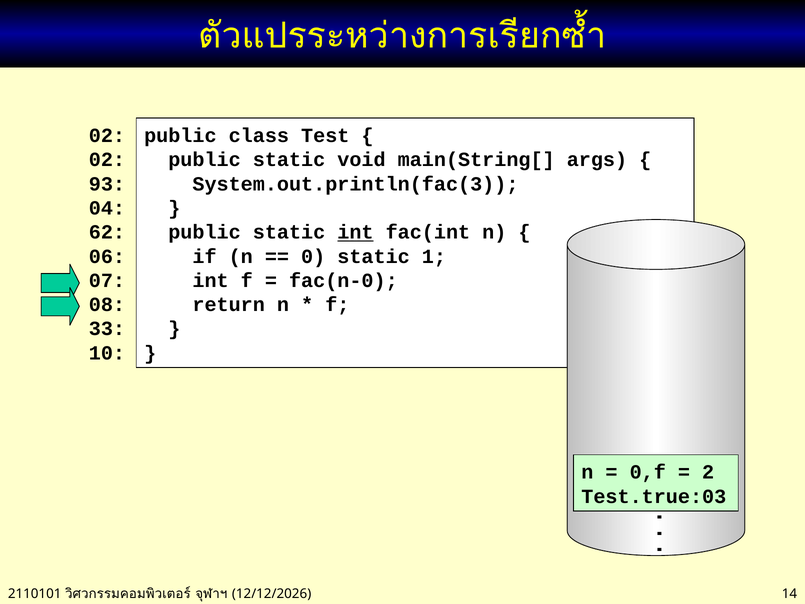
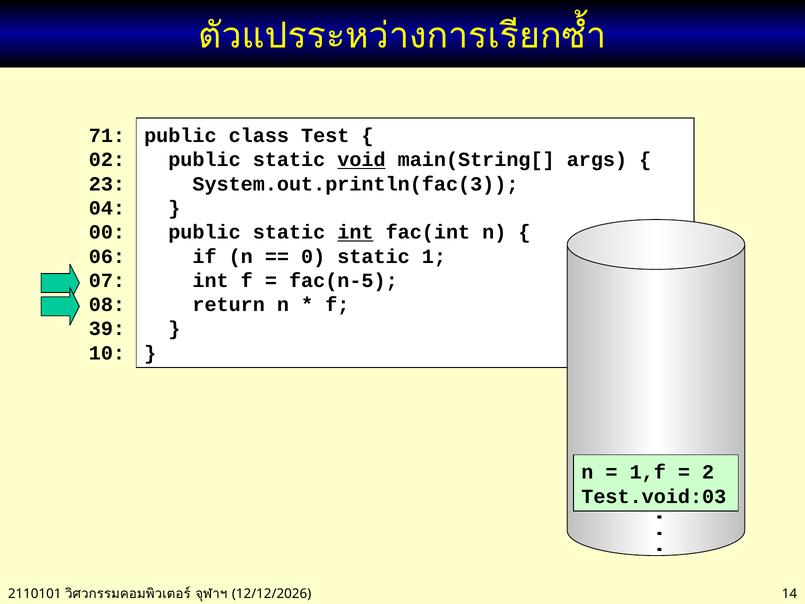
02 at (107, 136): 02 -> 71
void underline: none -> present
93: 93 -> 23
62: 62 -> 00
fac(n-0: fac(n-0 -> fac(n-5
33: 33 -> 39
0,f: 0,f -> 1,f
Test.true:03: Test.true:03 -> Test.void:03
